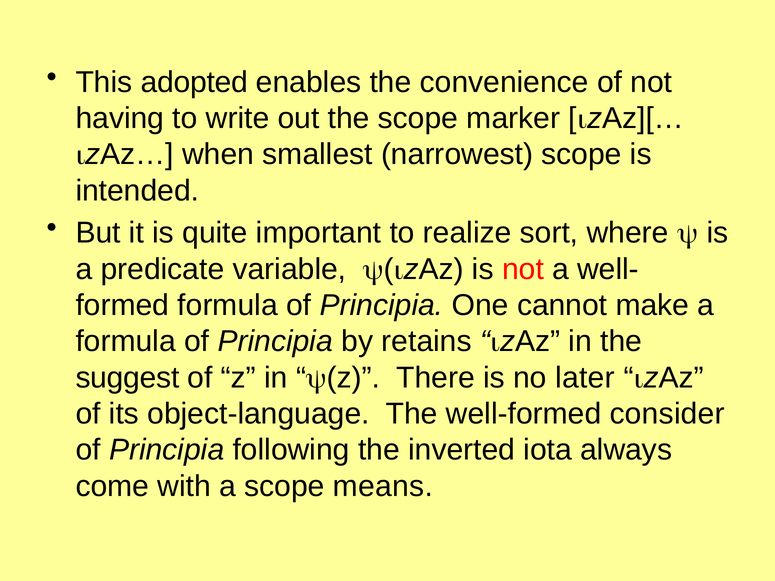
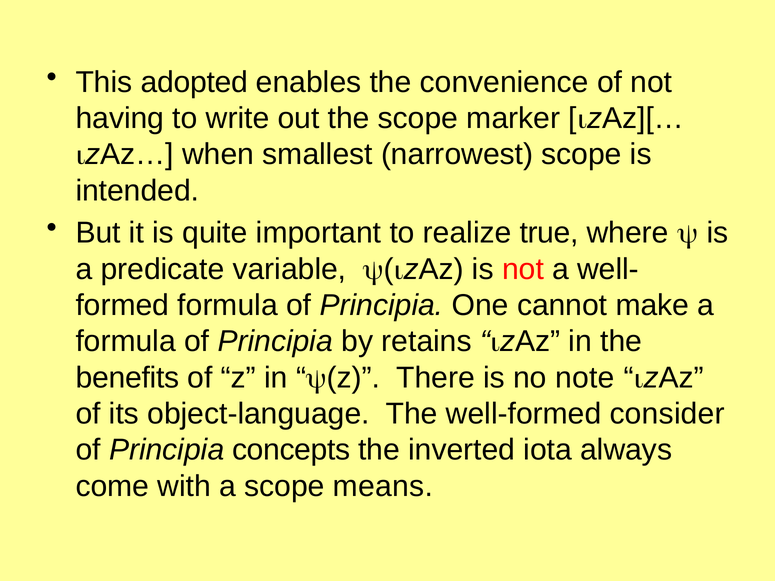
sort: sort -> true
suggest: suggest -> benefits
later: later -> note
following: following -> concepts
